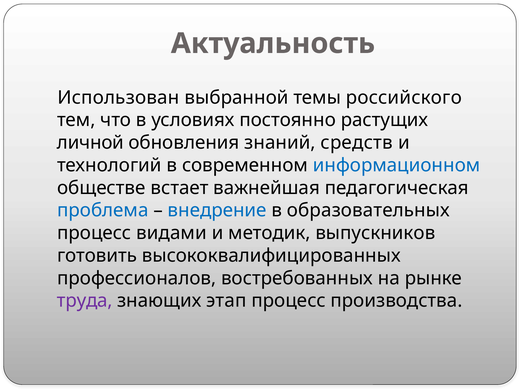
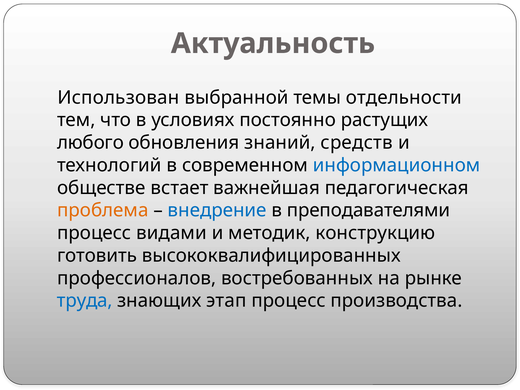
российского: российского -> отдельности
личной: личной -> любого
проблема colour: blue -> orange
образовательных: образовательных -> преподавателями
выпускников: выпускников -> конструкцию
труда colour: purple -> blue
